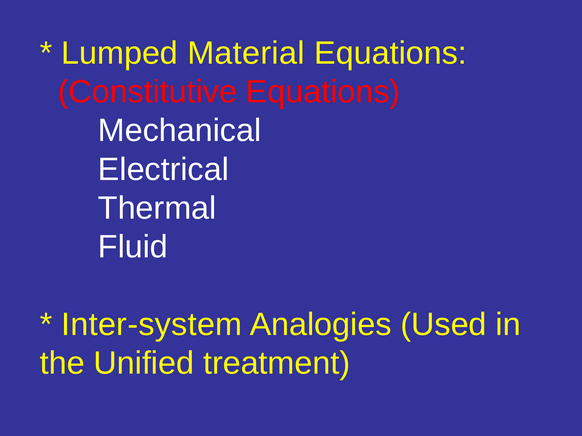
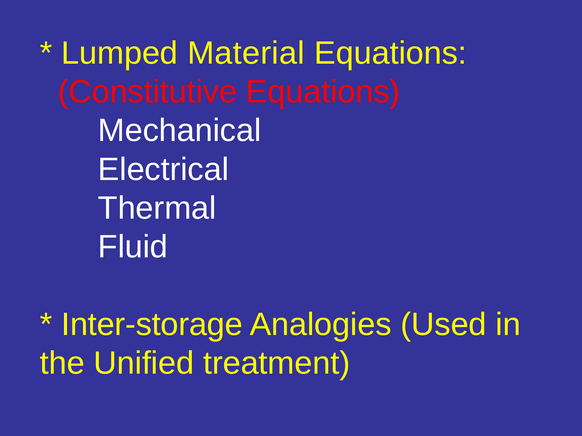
Inter-system: Inter-system -> Inter-storage
